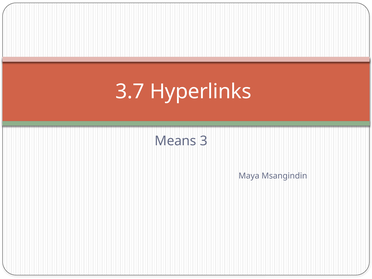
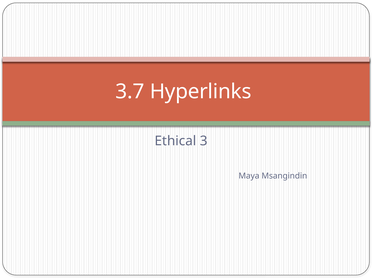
Means: Means -> Ethical
